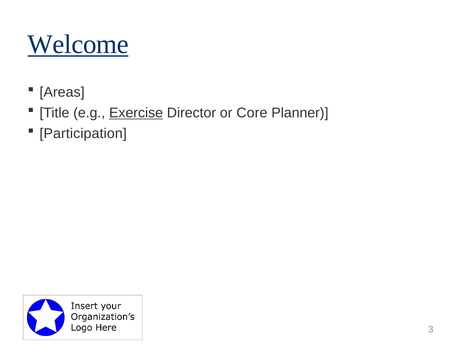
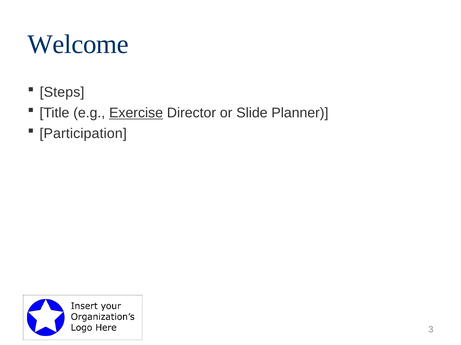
Welcome underline: present -> none
Areas: Areas -> Steps
Core: Core -> Slide
